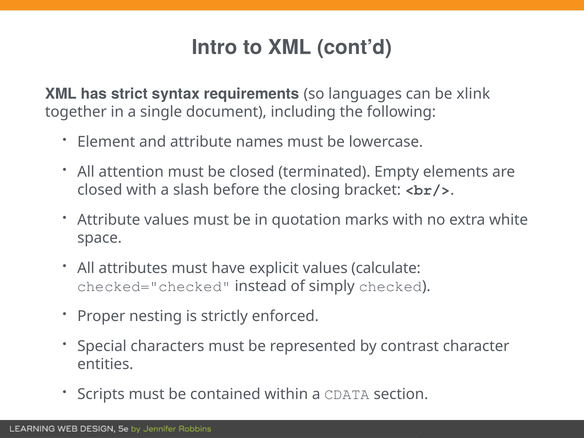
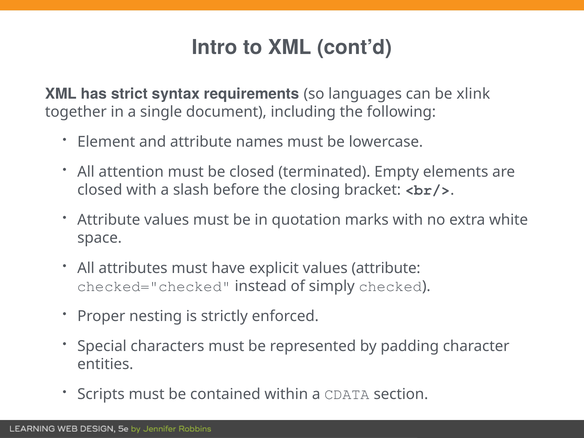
values calculate: calculate -> attribute
contrast: contrast -> padding
